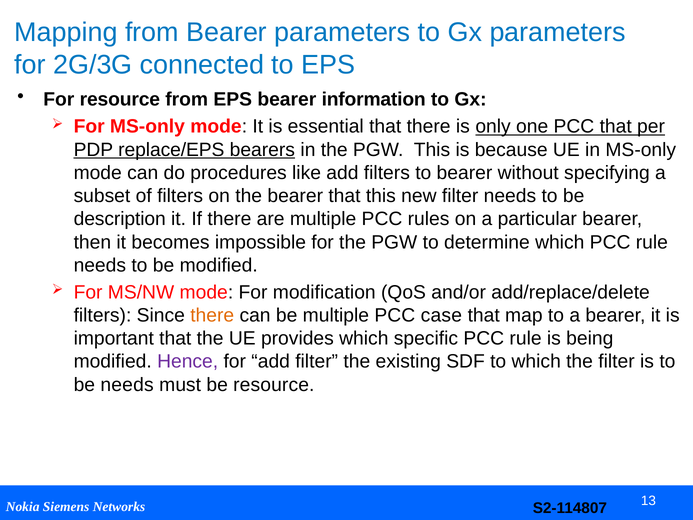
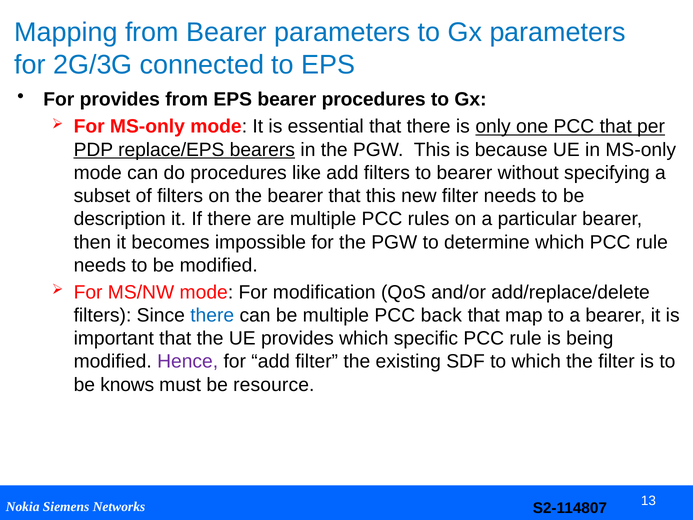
For resource: resource -> provides
bearer information: information -> procedures
there at (212, 315) colour: orange -> blue
case: case -> back
be needs: needs -> knows
